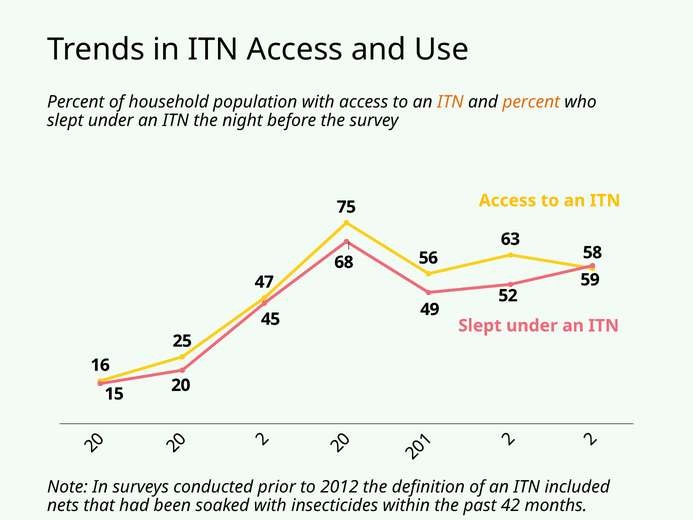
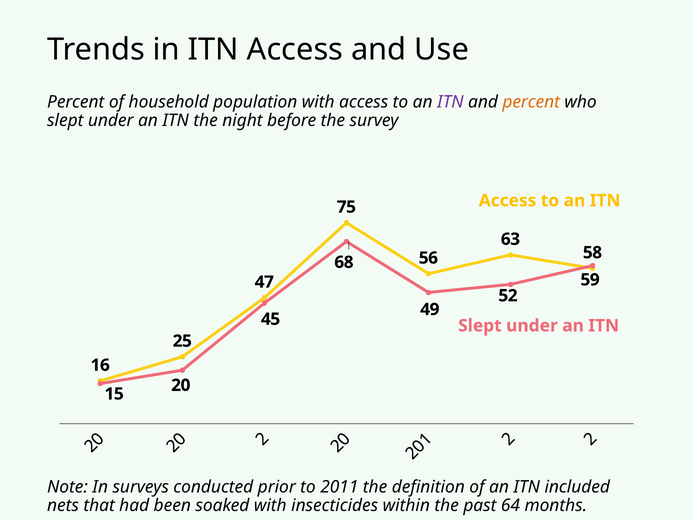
ITN at (450, 102) colour: orange -> purple
2012: 2012 -> 2011
42: 42 -> 64
